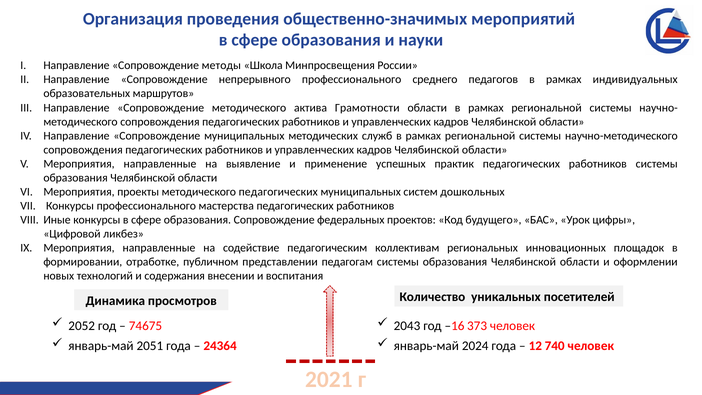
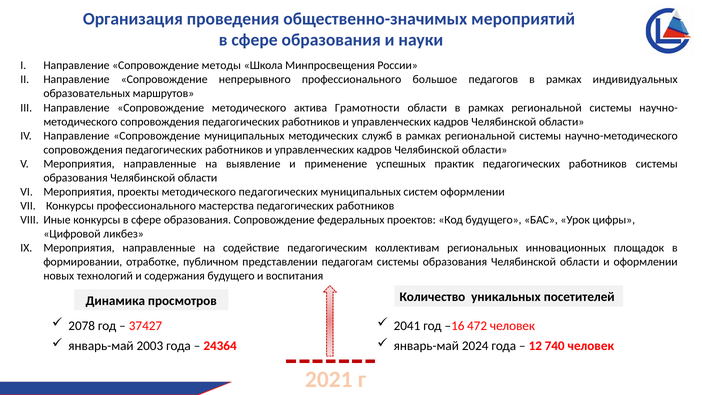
среднего: среднего -> большое
систем дошкольных: дошкольных -> оформлении
содержания внесении: внесении -> будущего
2052: 2052 -> 2078
74675: 74675 -> 37427
2043: 2043 -> 2041
373: 373 -> 472
2051: 2051 -> 2003
